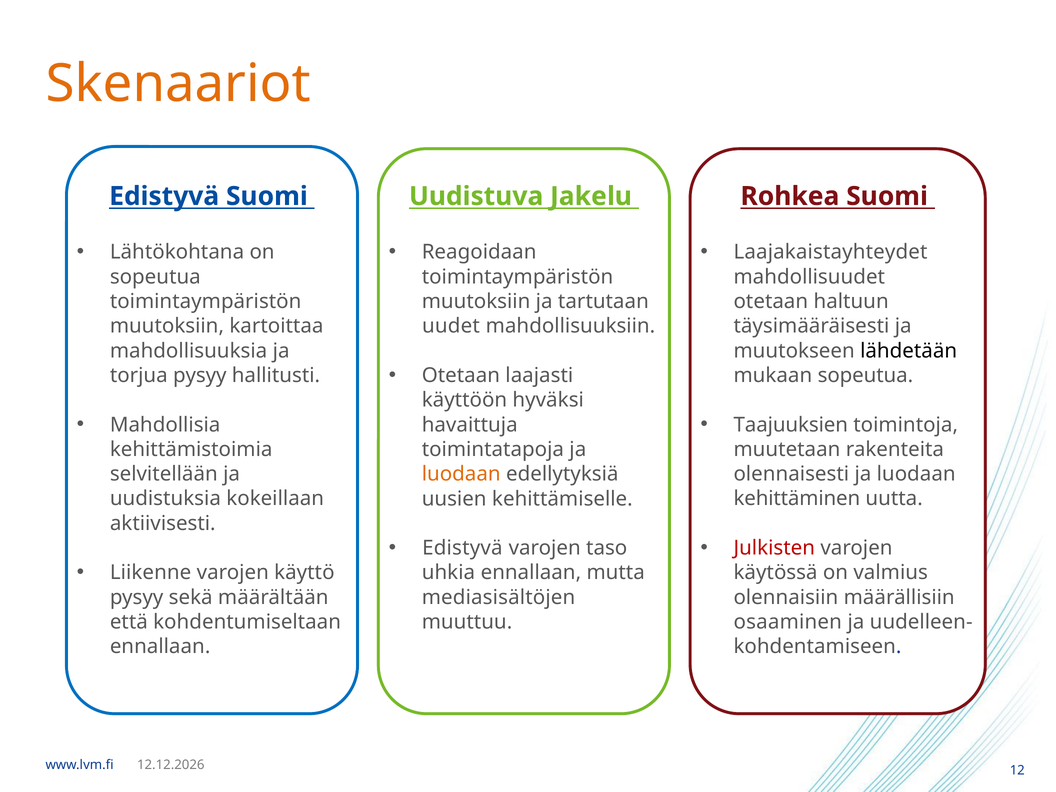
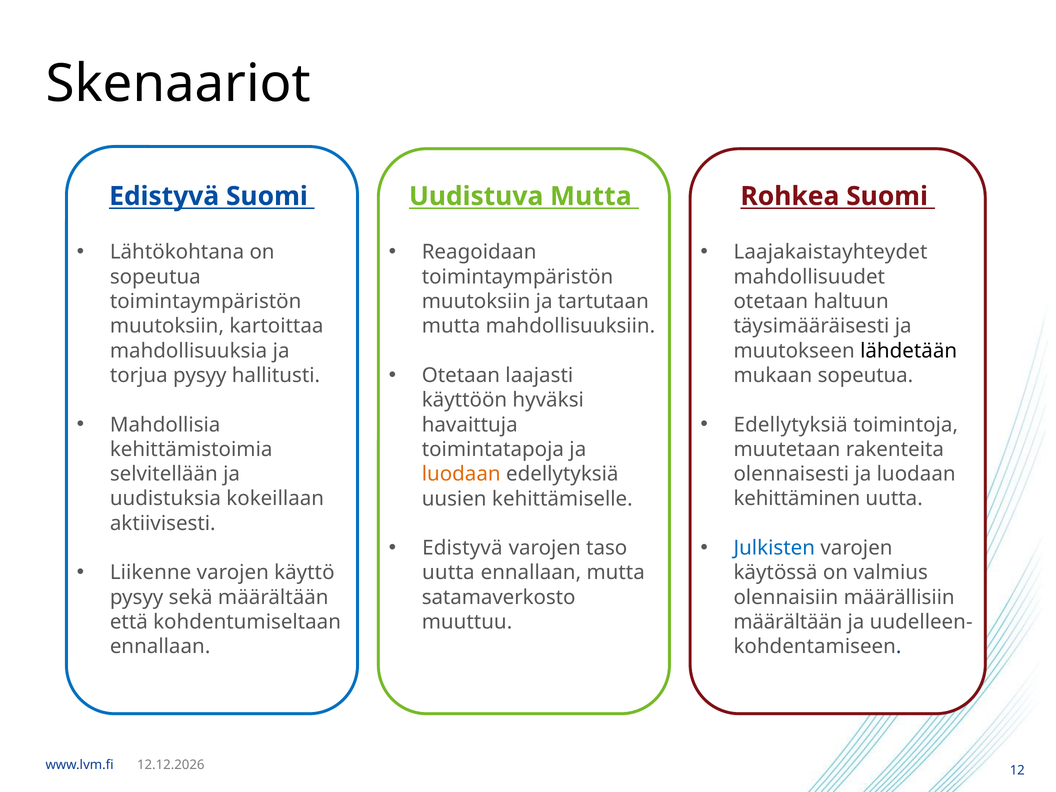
Skenaariot colour: orange -> black
Uudistuva Jakelu: Jakelu -> Mutta
uudet at (451, 326): uudet -> mutta
Taajuuksien at (791, 425): Taajuuksien -> Edellytyksiä
Julkisten colour: red -> blue
uhkia at (448, 573): uhkia -> uutta
mediasisältöjen: mediasisältöjen -> satamaverkosto
osaaminen at (788, 622): osaaminen -> määrältään
